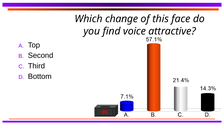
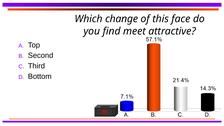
voice: voice -> meet
